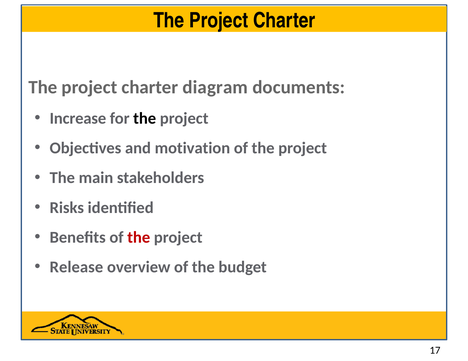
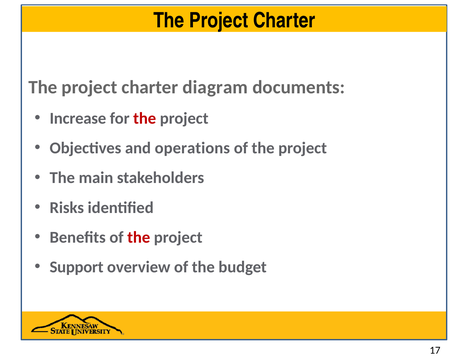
the at (145, 119) colour: black -> red
motivation: motivation -> operations
Release: Release -> Support
